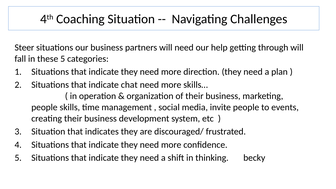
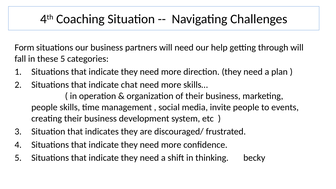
Steer: Steer -> Form
